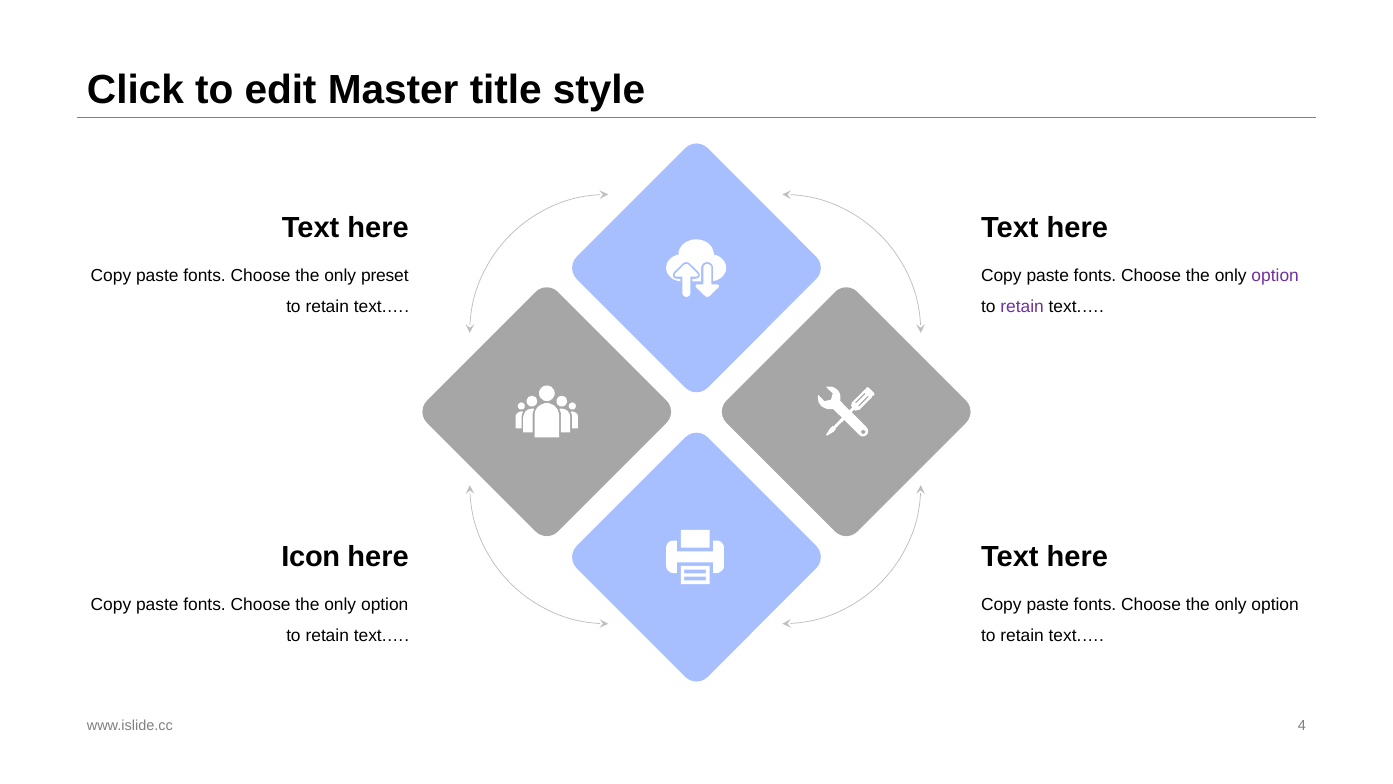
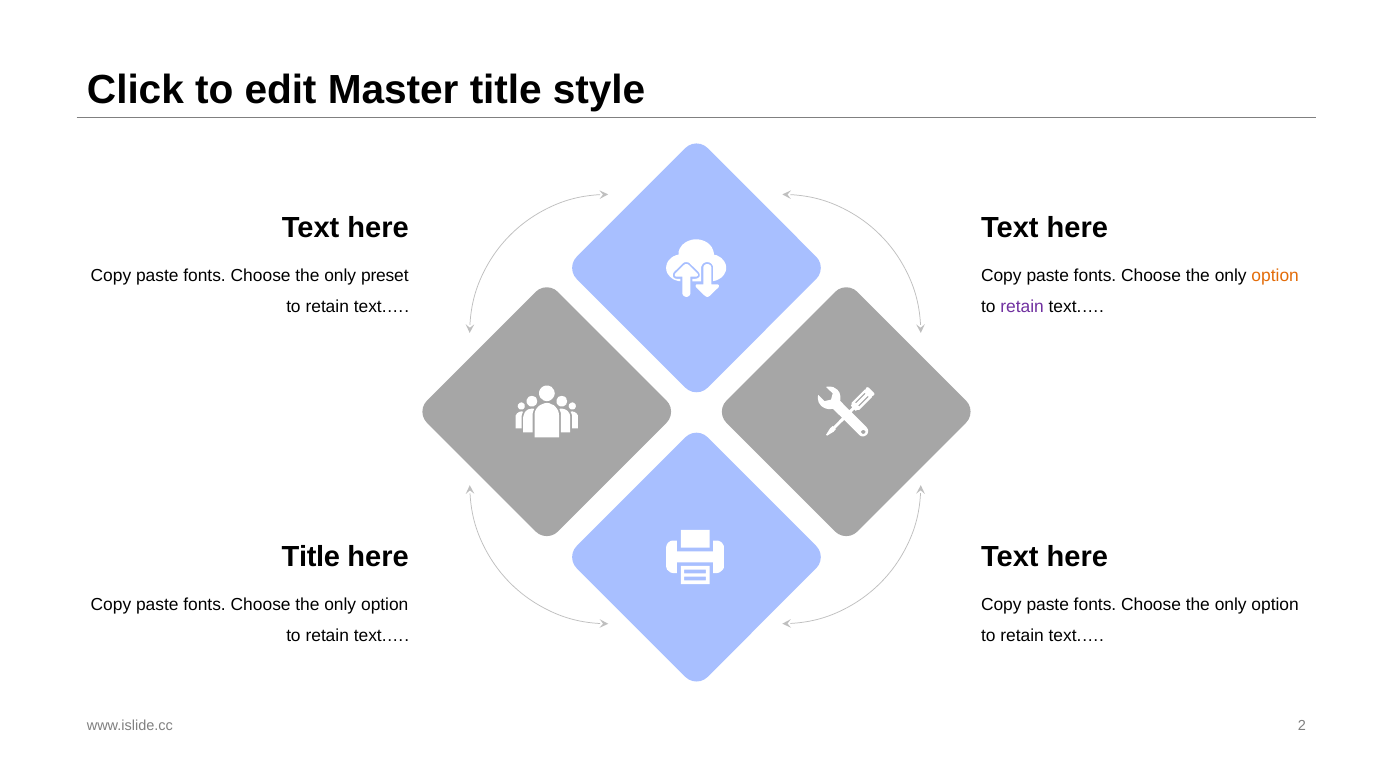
option at (1275, 276) colour: purple -> orange
Icon at (311, 557): Icon -> Title
4: 4 -> 2
